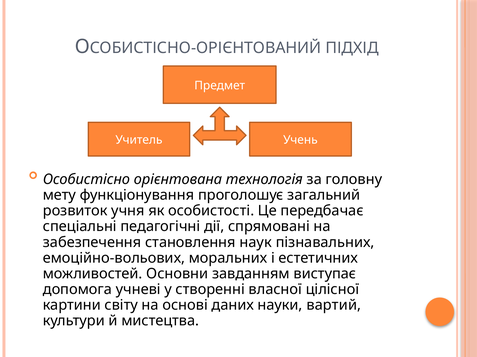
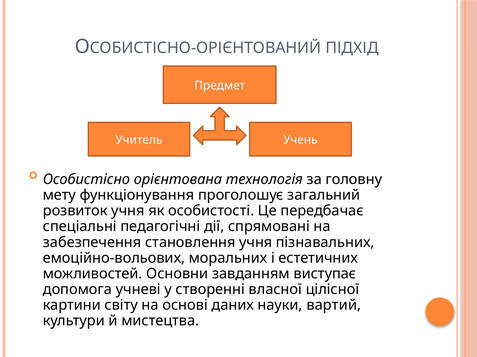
становлення наук: наук -> учня
